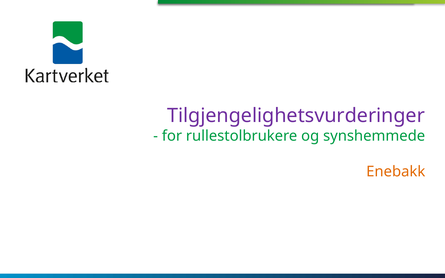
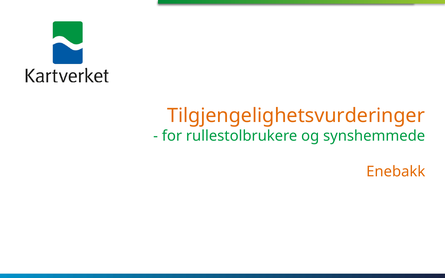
Tilgjengelighetsvurderinger colour: purple -> orange
